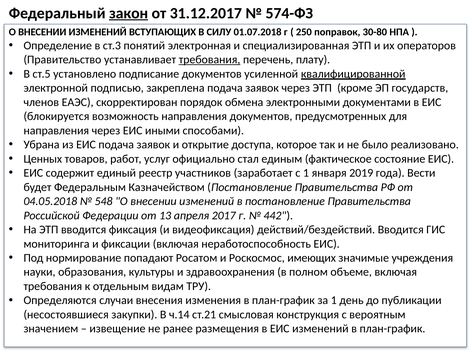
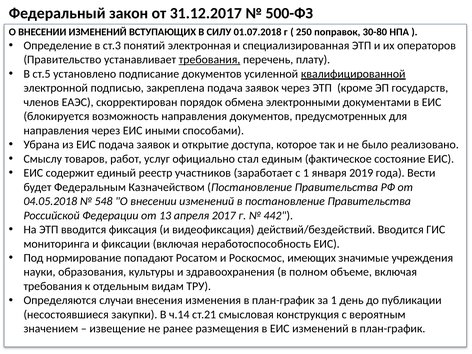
закон underline: present -> none
574-ФЗ: 574-ФЗ -> 500-ФЗ
Ценных: Ценных -> Смыслу
